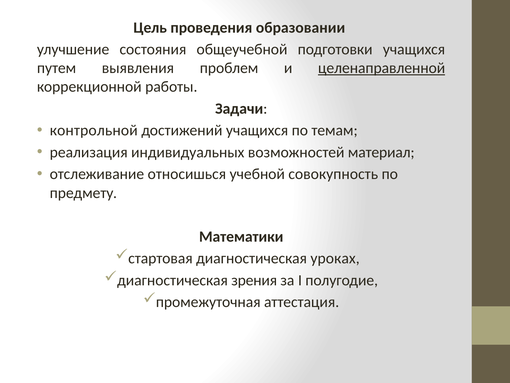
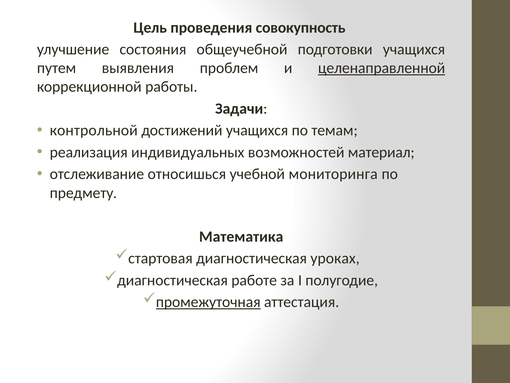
образовании: образовании -> совокупность
совокупность: совокупность -> мониторинга
Математики: Математики -> Математика
зрения: зрения -> работе
промежуточная underline: none -> present
